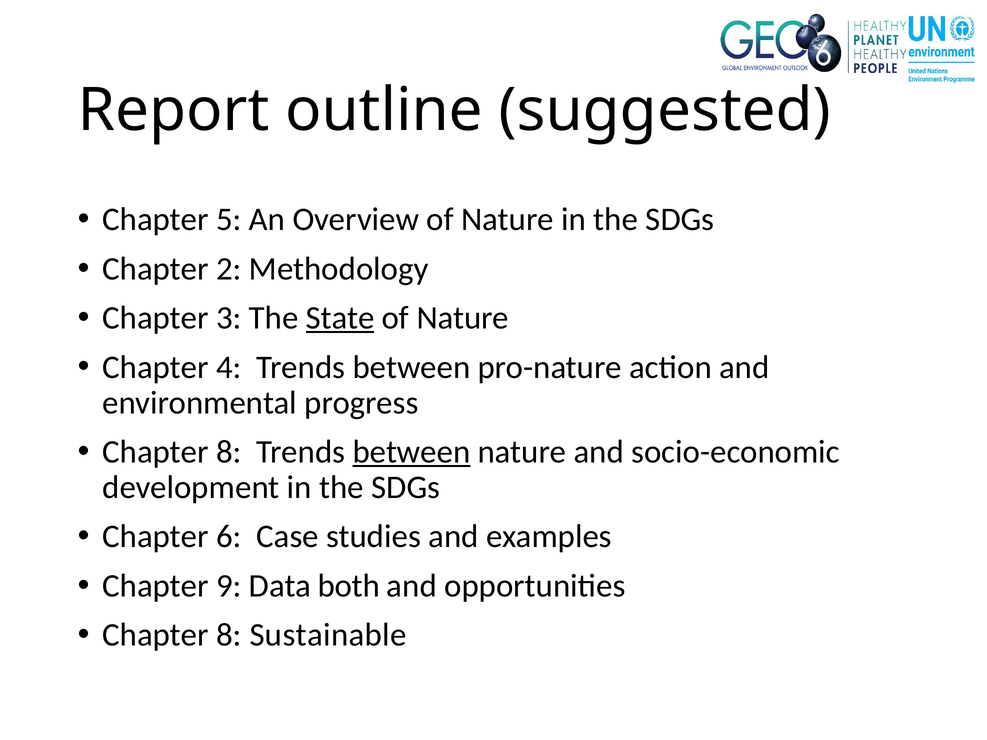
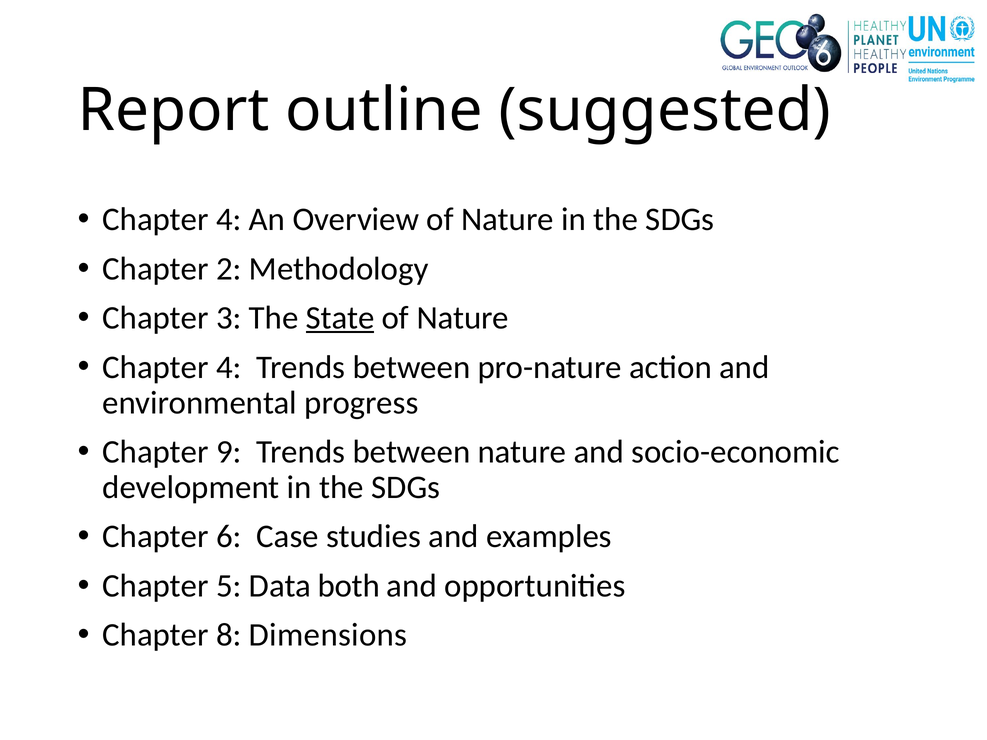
5 at (229, 220): 5 -> 4
8 at (229, 452): 8 -> 9
between at (411, 452) underline: present -> none
9: 9 -> 5
Sustainable: Sustainable -> Dimensions
